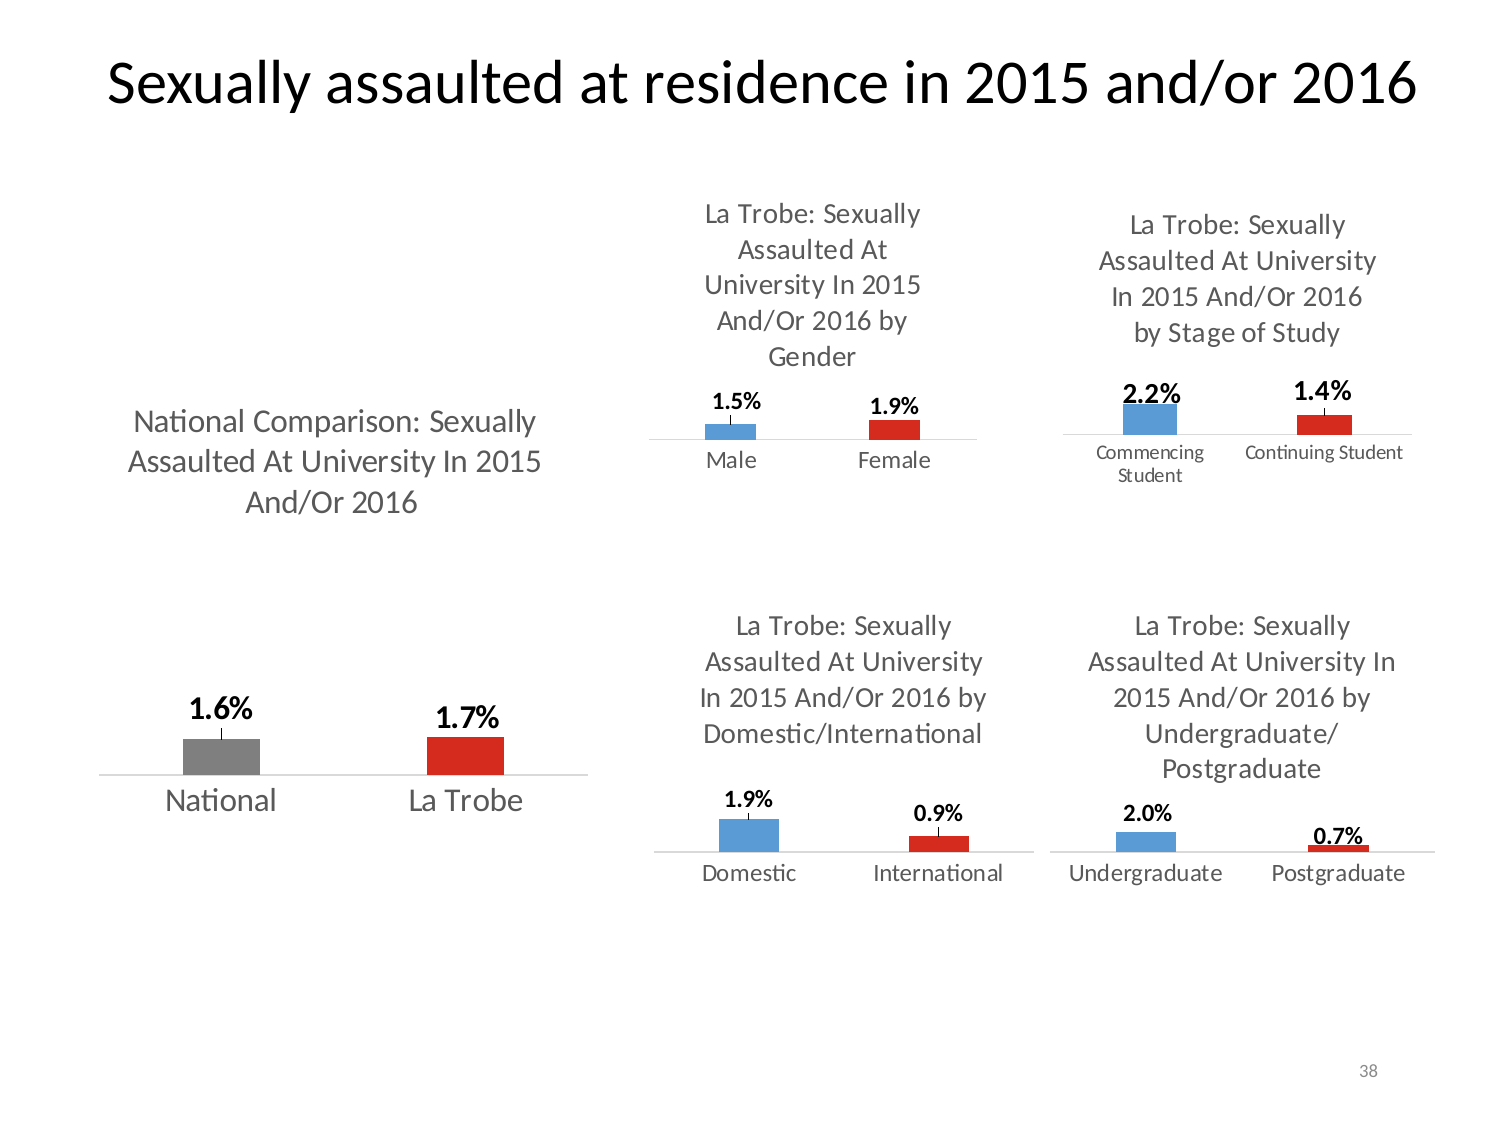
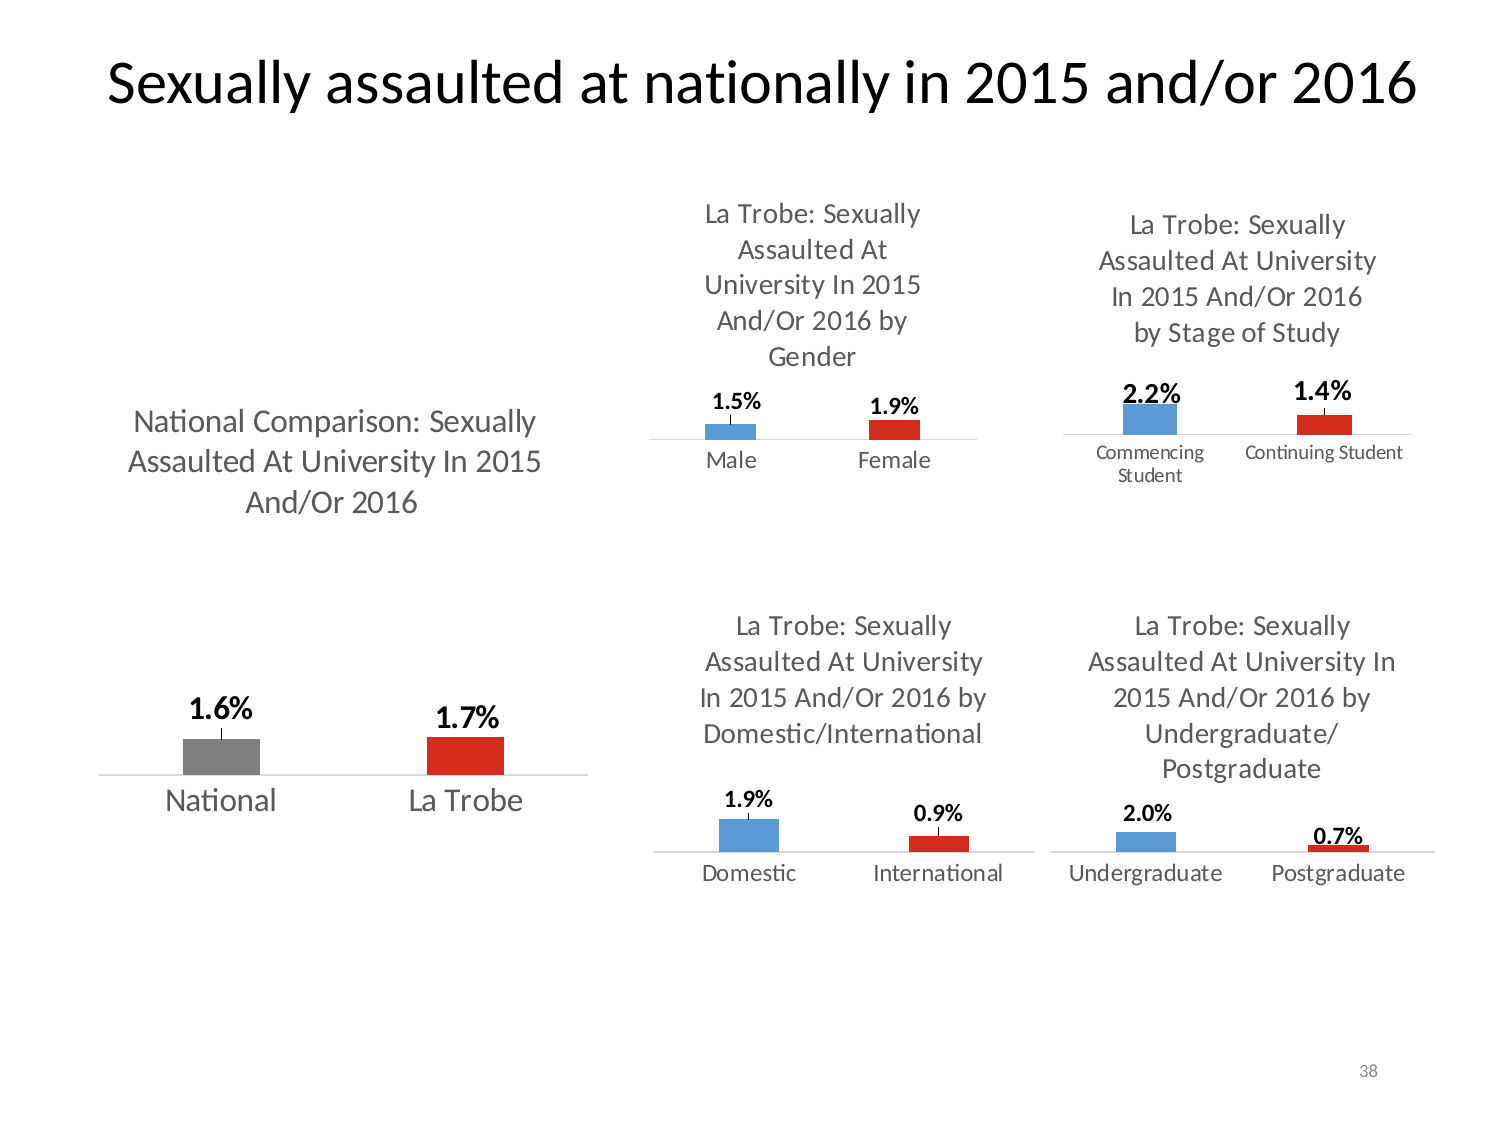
residence: residence -> nationally
